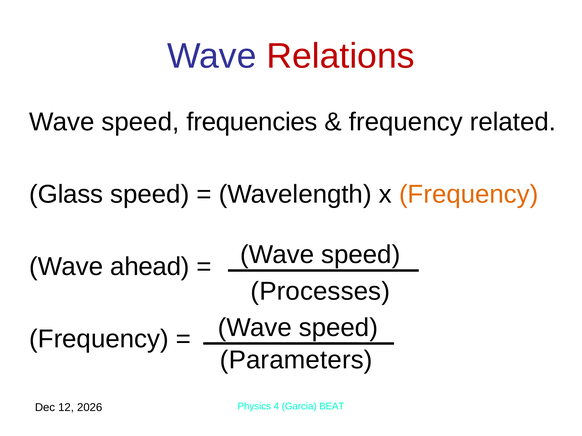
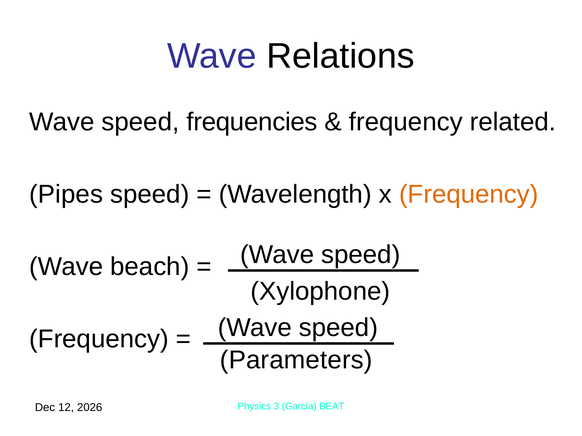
Relations colour: red -> black
Glass: Glass -> Pipes
ahead: ahead -> beach
Processes: Processes -> Xylophone
4: 4 -> 3
